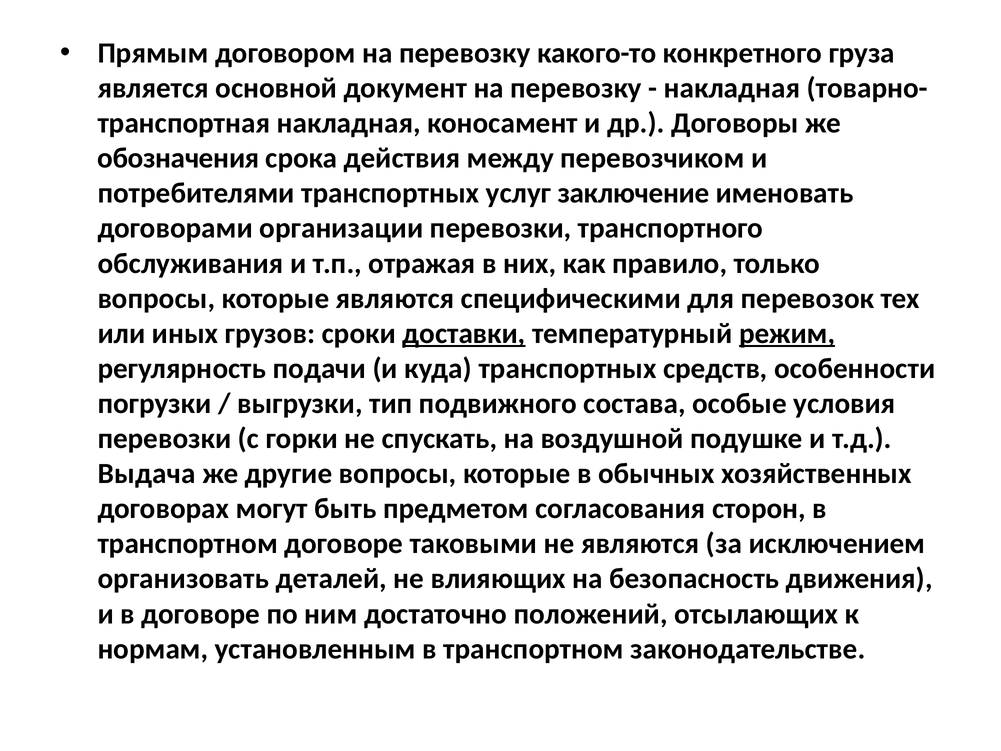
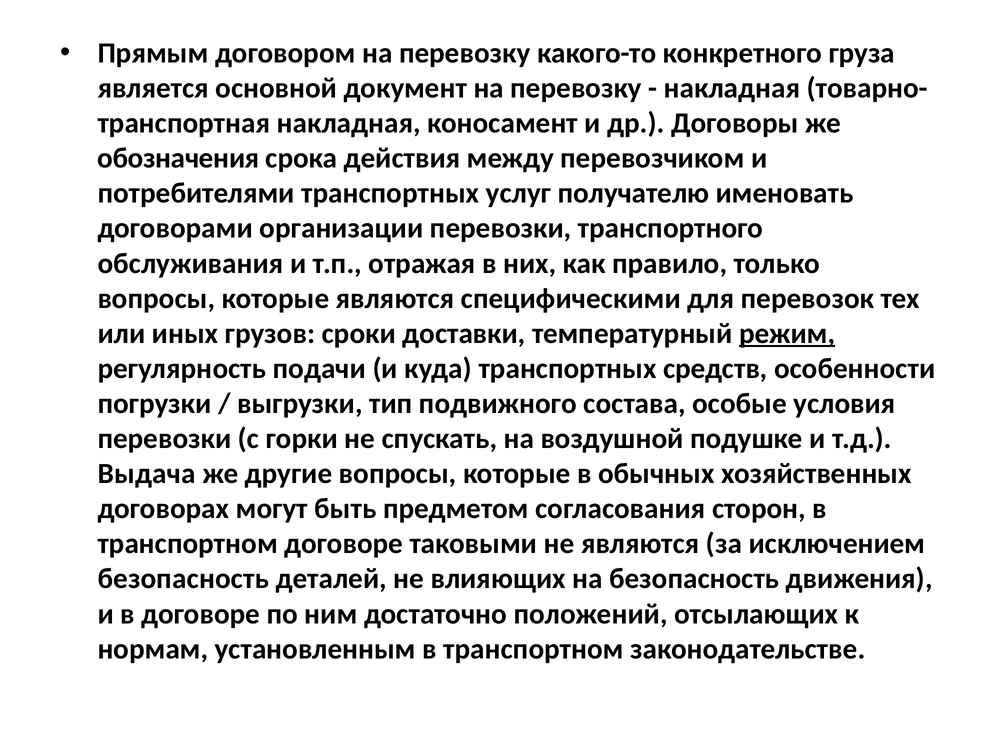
заключение: заключение -> получателю
доставки underline: present -> none
организовать at (183, 579): организовать -> безопасность
